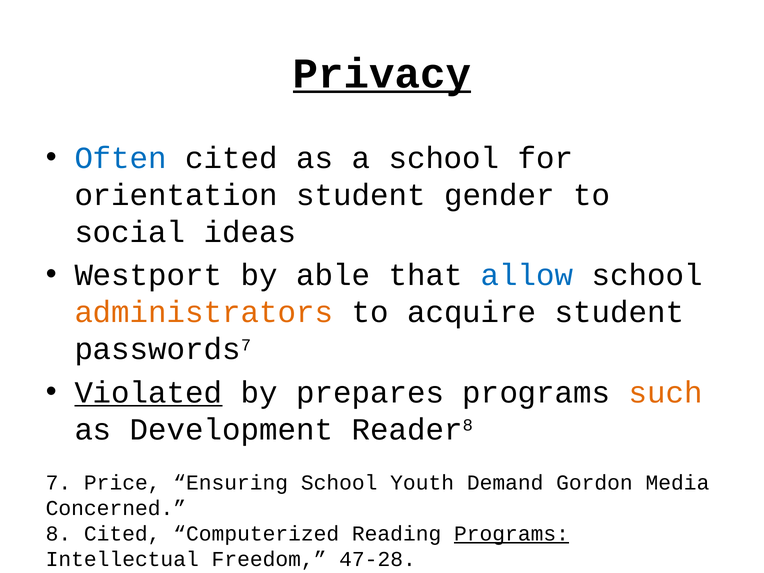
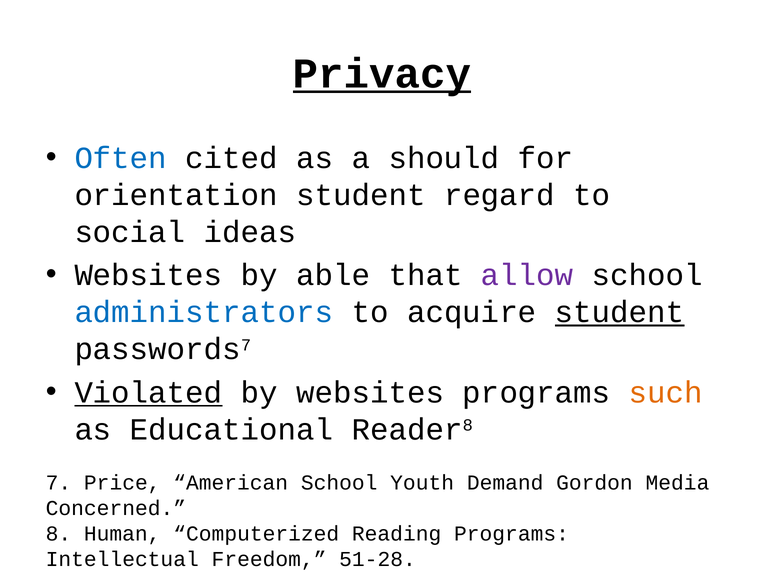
a school: school -> should
gender: gender -> regard
Westport at (148, 275): Westport -> Websites
allow colour: blue -> purple
administrators colour: orange -> blue
student at (620, 312) underline: none -> present
by prepares: prepares -> websites
Development: Development -> Educational
Ensuring: Ensuring -> American
8 Cited: Cited -> Human
Programs at (511, 534) underline: present -> none
47-28: 47-28 -> 51-28
